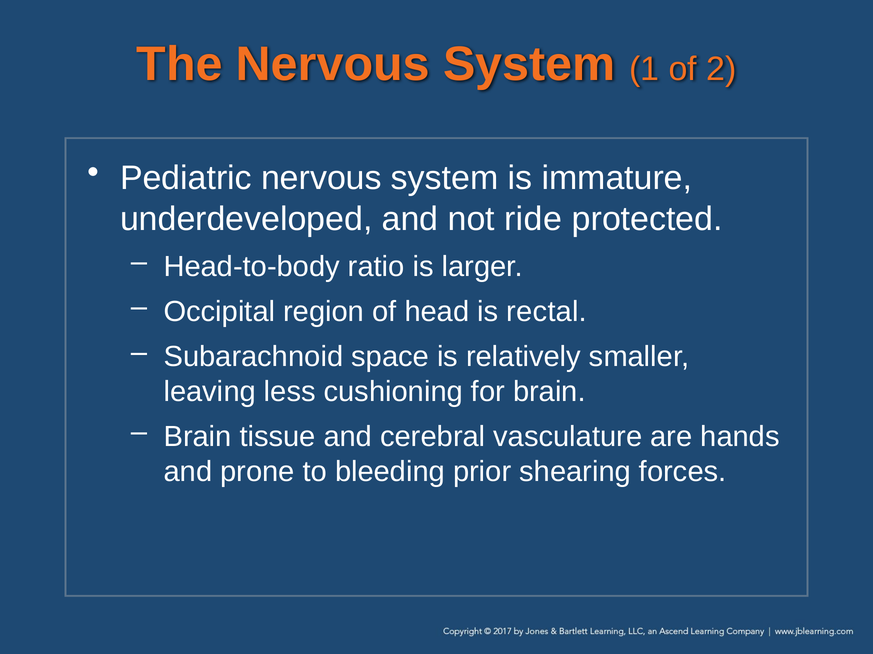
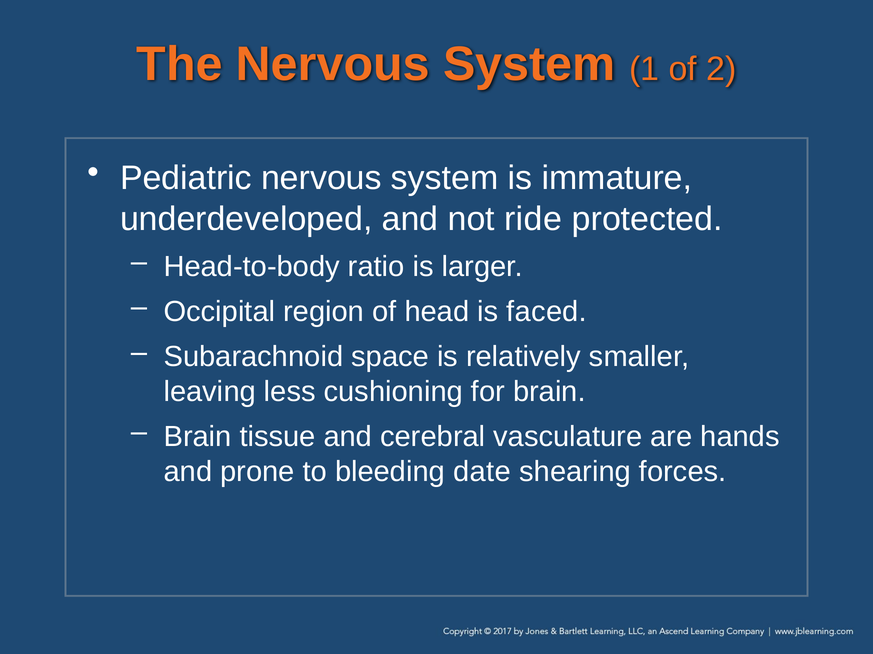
rectal: rectal -> faced
prior: prior -> date
